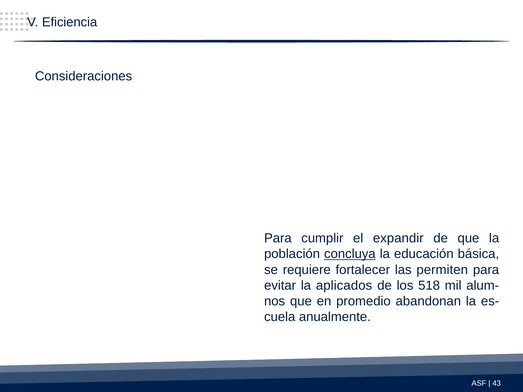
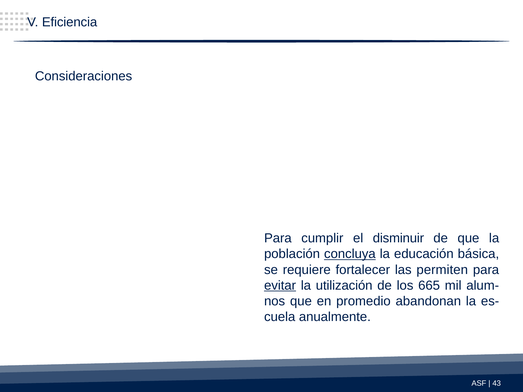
expandir: expandir -> disminuir
evitar underline: none -> present
aplicados: aplicados -> utilización
518: 518 -> 665
